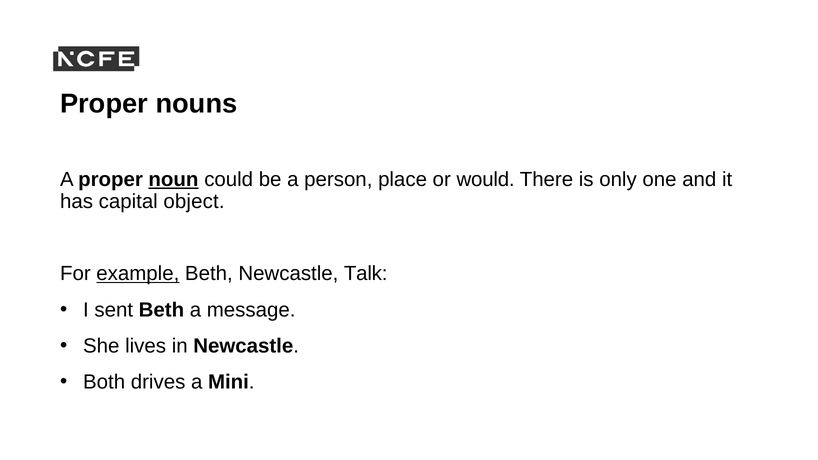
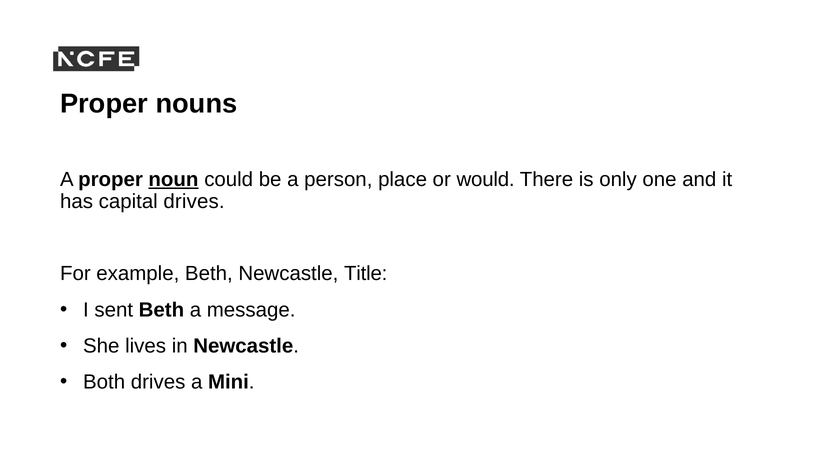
capital object: object -> drives
example underline: present -> none
Talk: Talk -> Title
